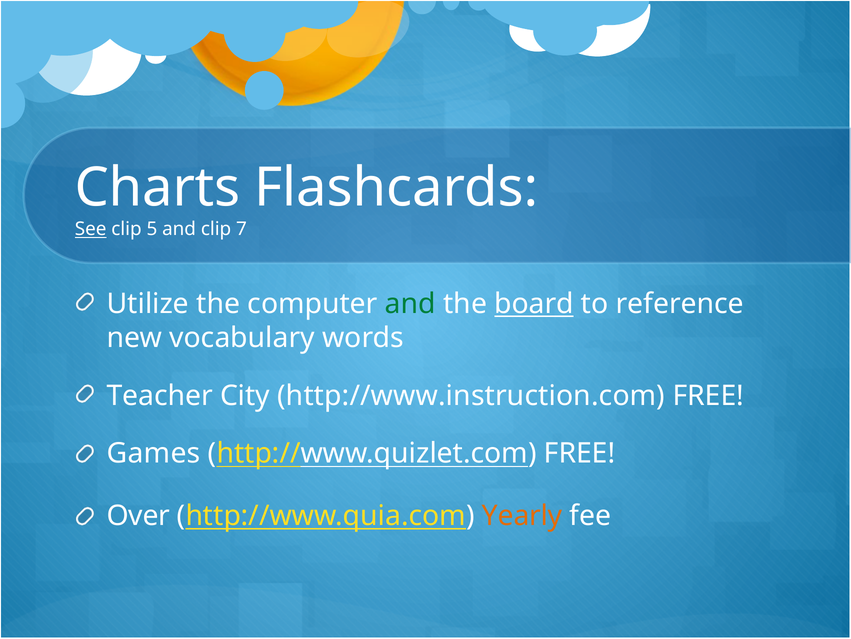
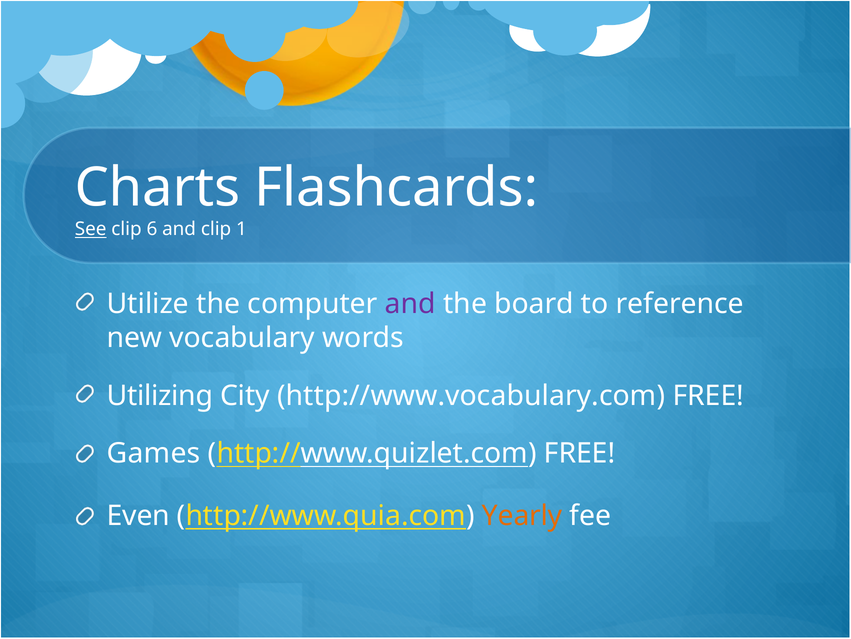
5: 5 -> 6
7: 7 -> 1
and at (410, 304) colour: green -> purple
board underline: present -> none
Teacher: Teacher -> Utilizing
http://www.instruction.com: http://www.instruction.com -> http://www.vocabulary.com
Over: Over -> Even
